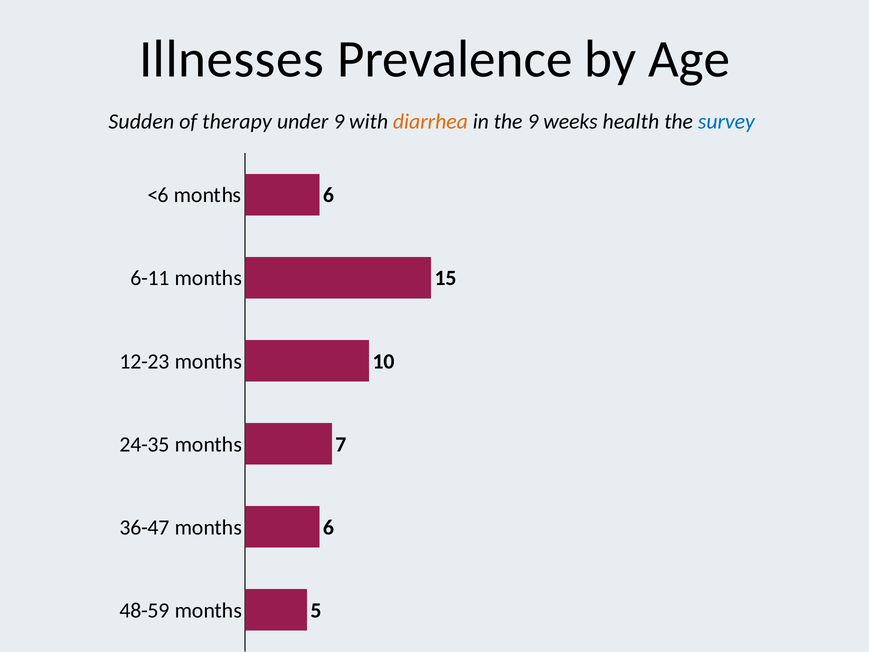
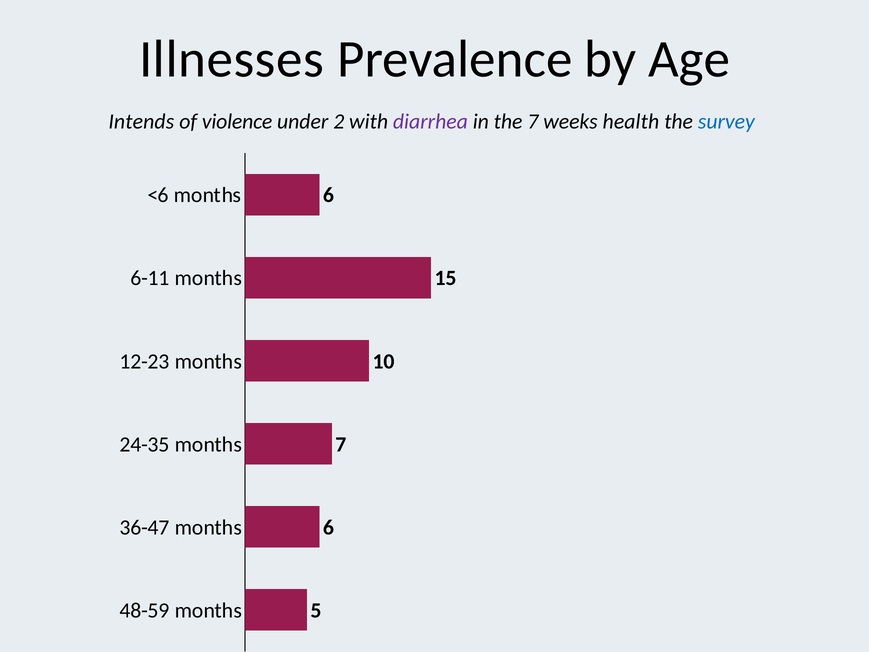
Sudden: Sudden -> Intends
therapy: therapy -> violence
under 9: 9 -> 2
diarrhea colour: orange -> purple
the 9: 9 -> 7
